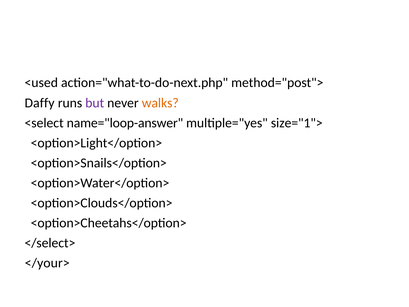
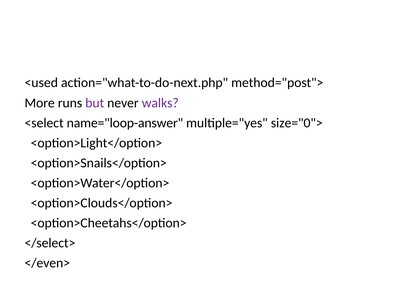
Daffy: Daffy -> More
walks colour: orange -> purple
size="1">: size="1"> -> size="0">
</your>: </your> -> </even>
